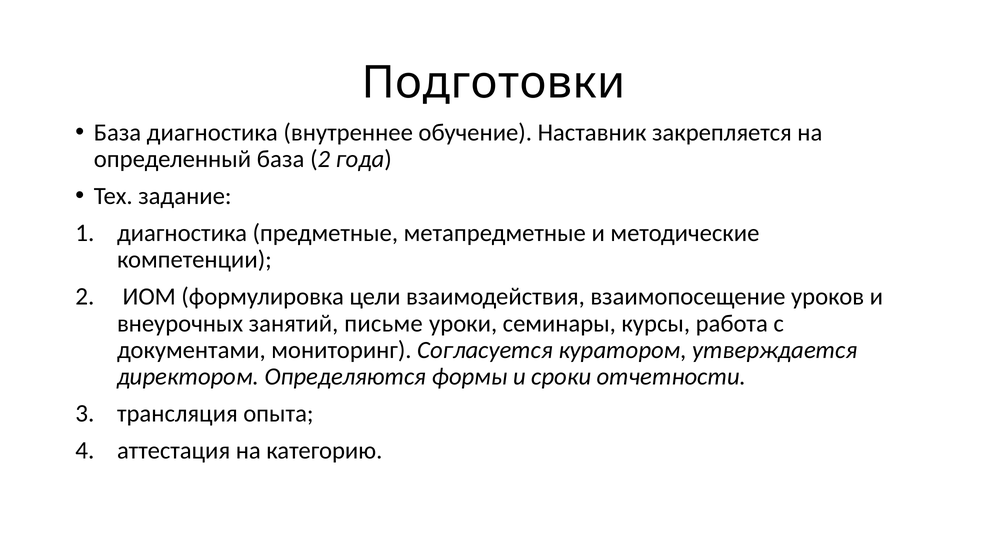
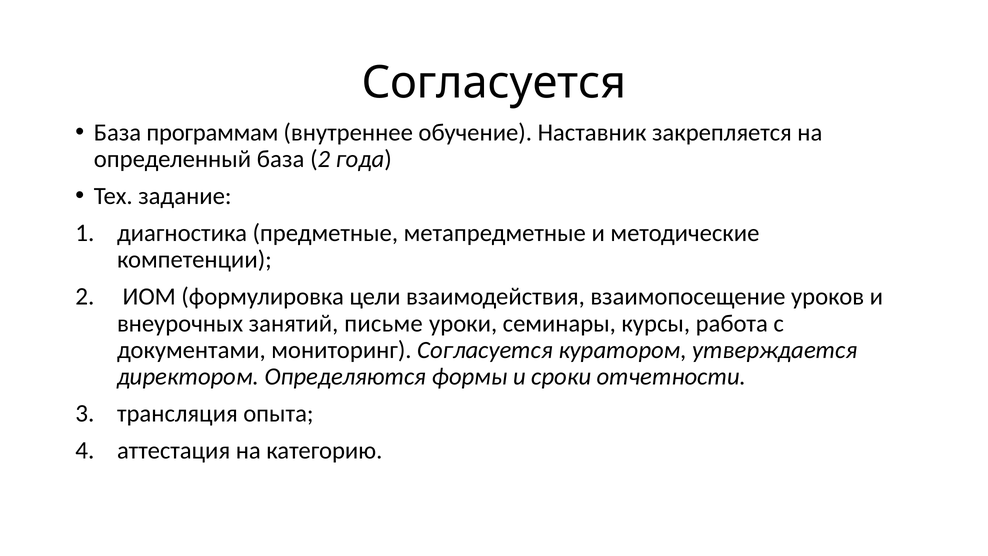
Подготовки at (494, 83): Подготовки -> Согласуется
База диагностика: диагностика -> программам
